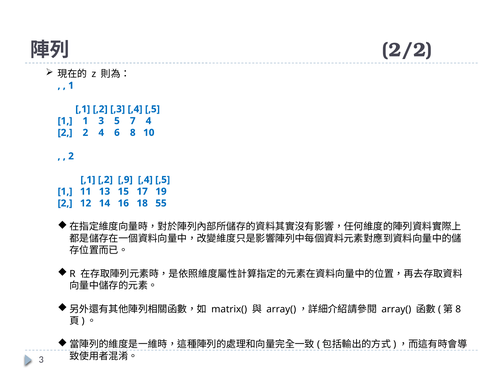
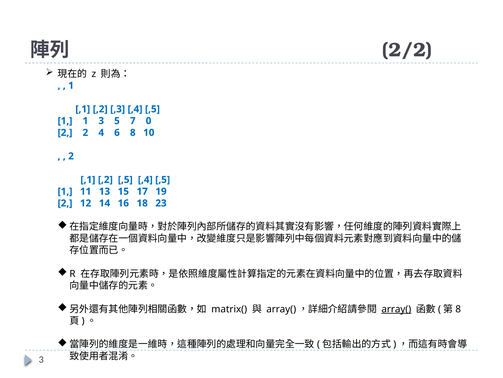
7 4: 4 -> 0
,2 ,9: ,9 -> ,5
55: 55 -> 23
array( underline: none -> present
